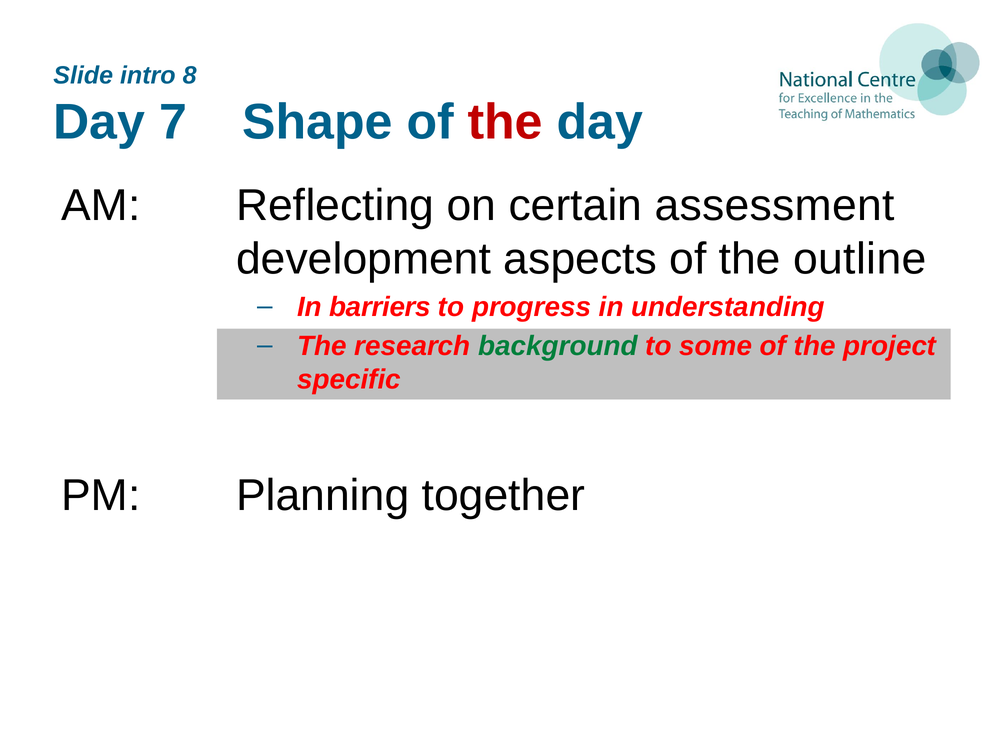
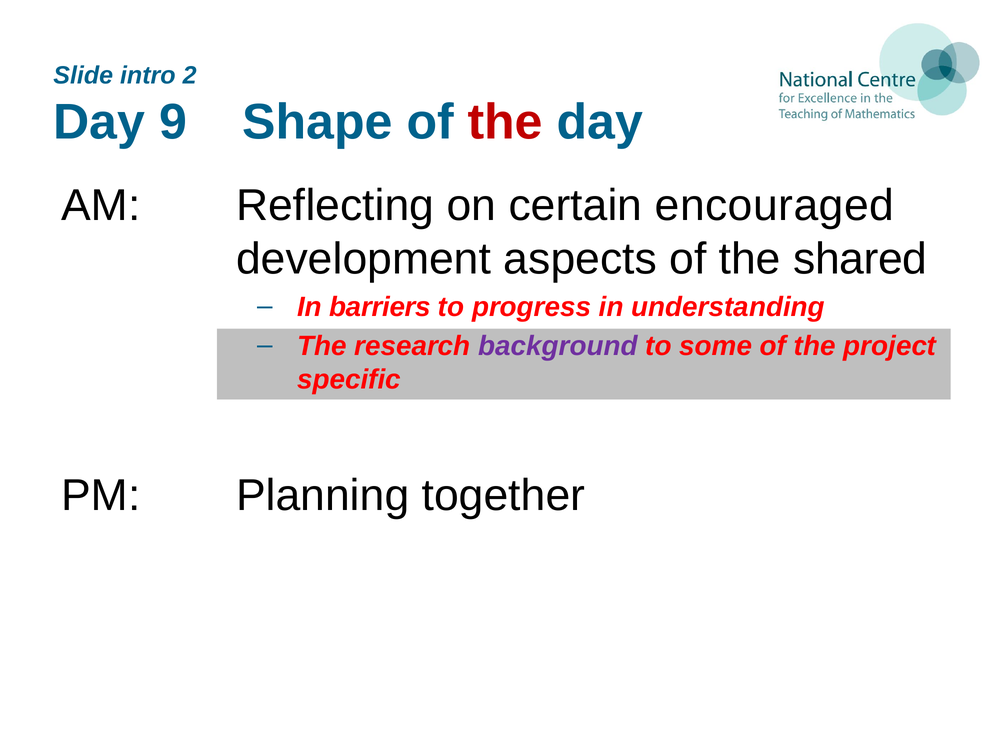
8: 8 -> 2
7: 7 -> 9
assessment: assessment -> encouraged
outline: outline -> shared
background colour: green -> purple
